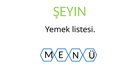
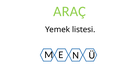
ŞEYIN: ŞEYIN -> ARAÇ
